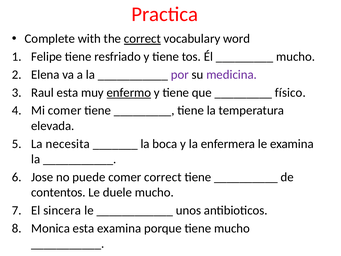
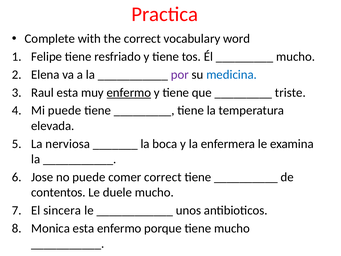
correct at (142, 39) underline: present -> none
medicina colour: purple -> blue
físico: físico -> triste
Mi comer: comer -> puede
necesita: necesita -> nerviosa
esta examina: examina -> enfermo
